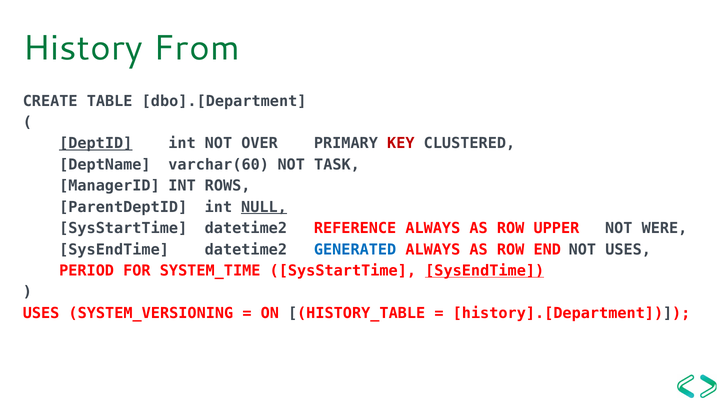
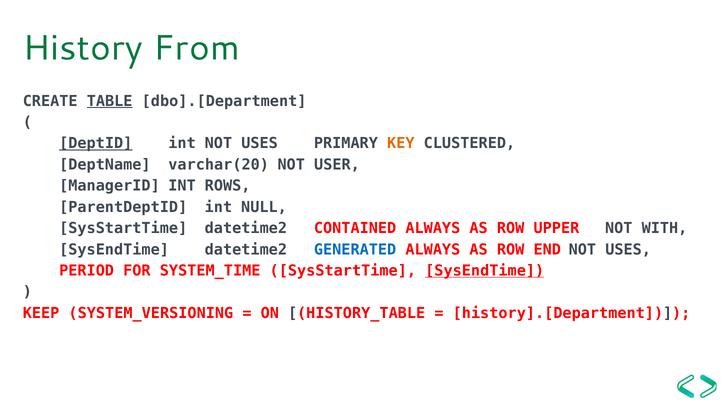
TABLE underline: none -> present
int NOT OVER: OVER -> USES
KEY colour: red -> orange
varchar(60: varchar(60 -> varchar(20
TASK: TASK -> USER
NULL underline: present -> none
REFERENCE: REFERENCE -> CONTAINED
WERE: WERE -> WITH
USES at (41, 314): USES -> KEEP
